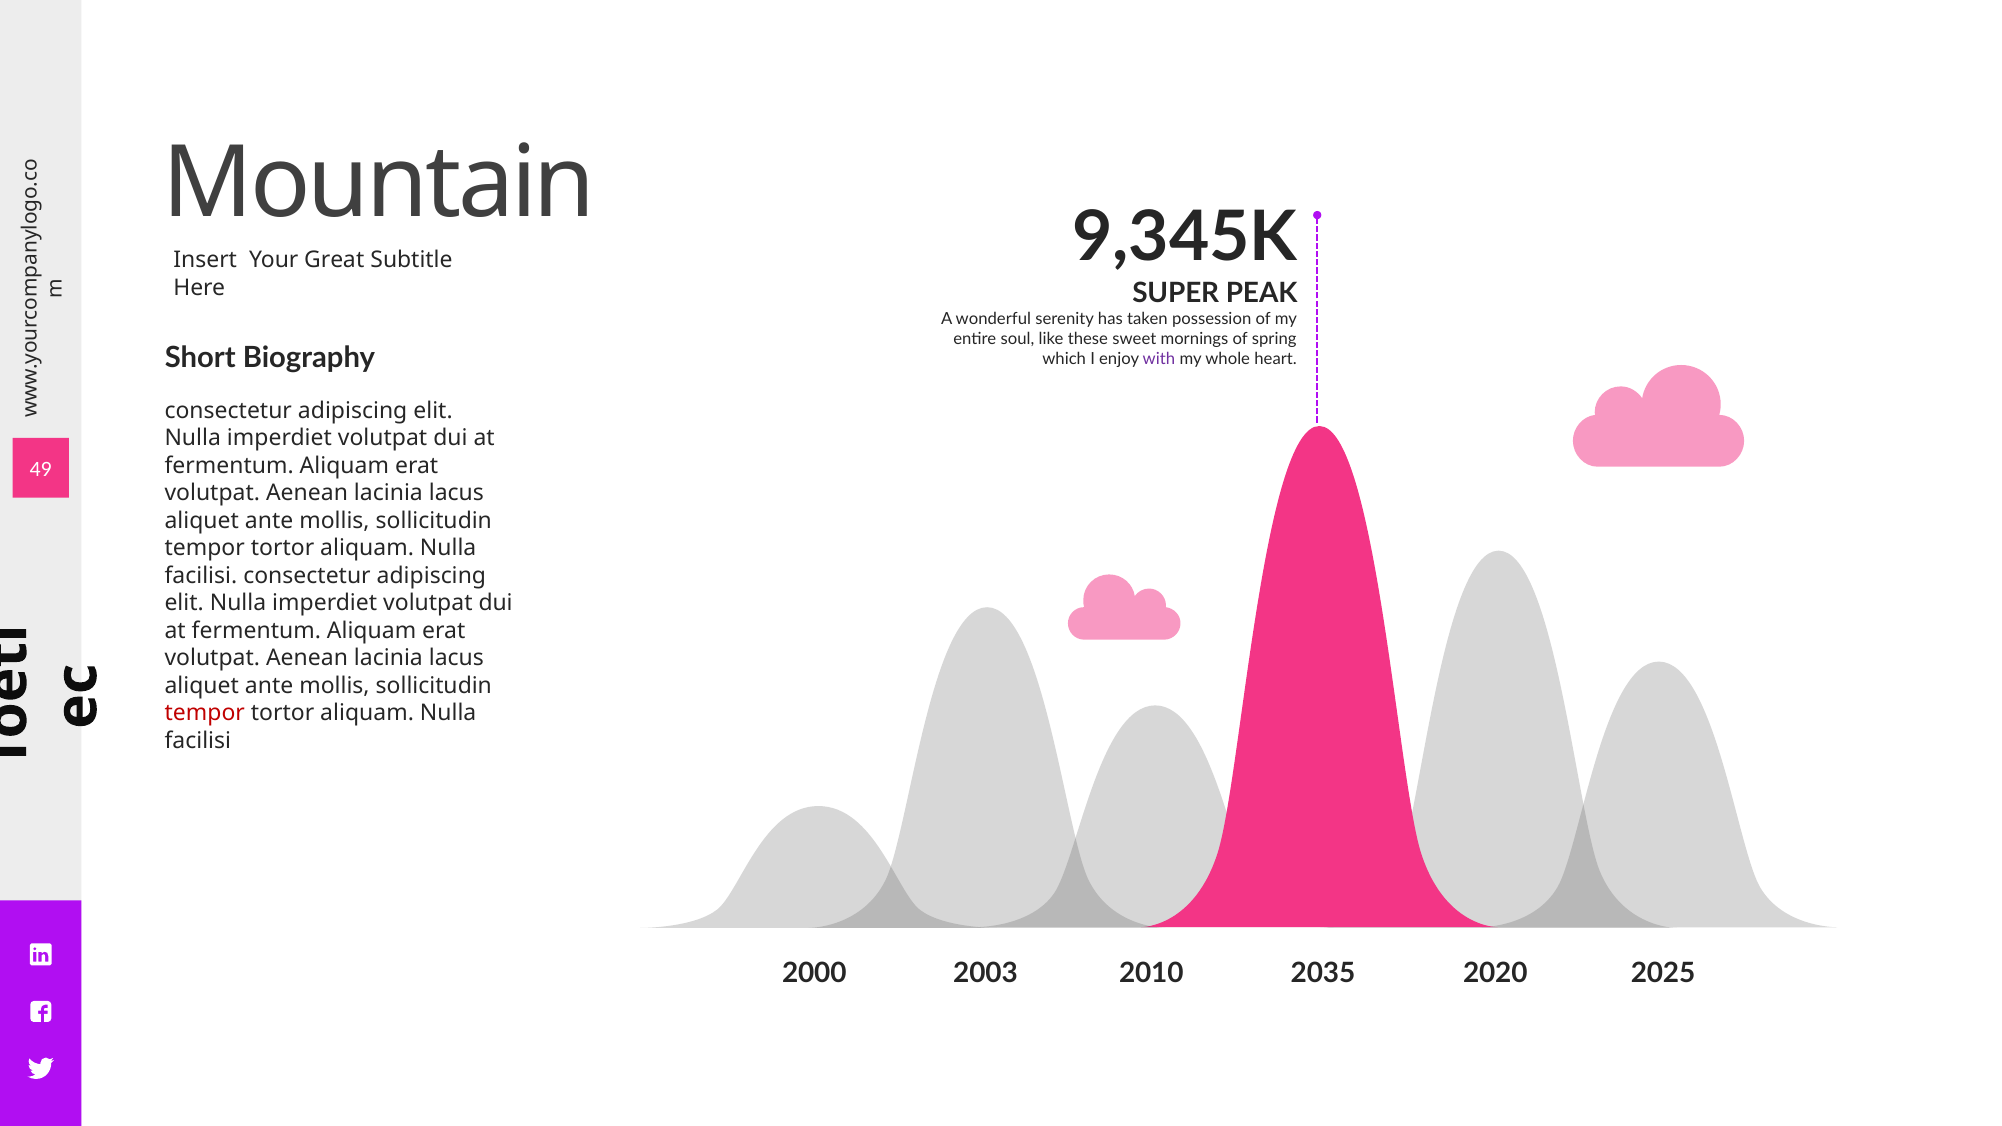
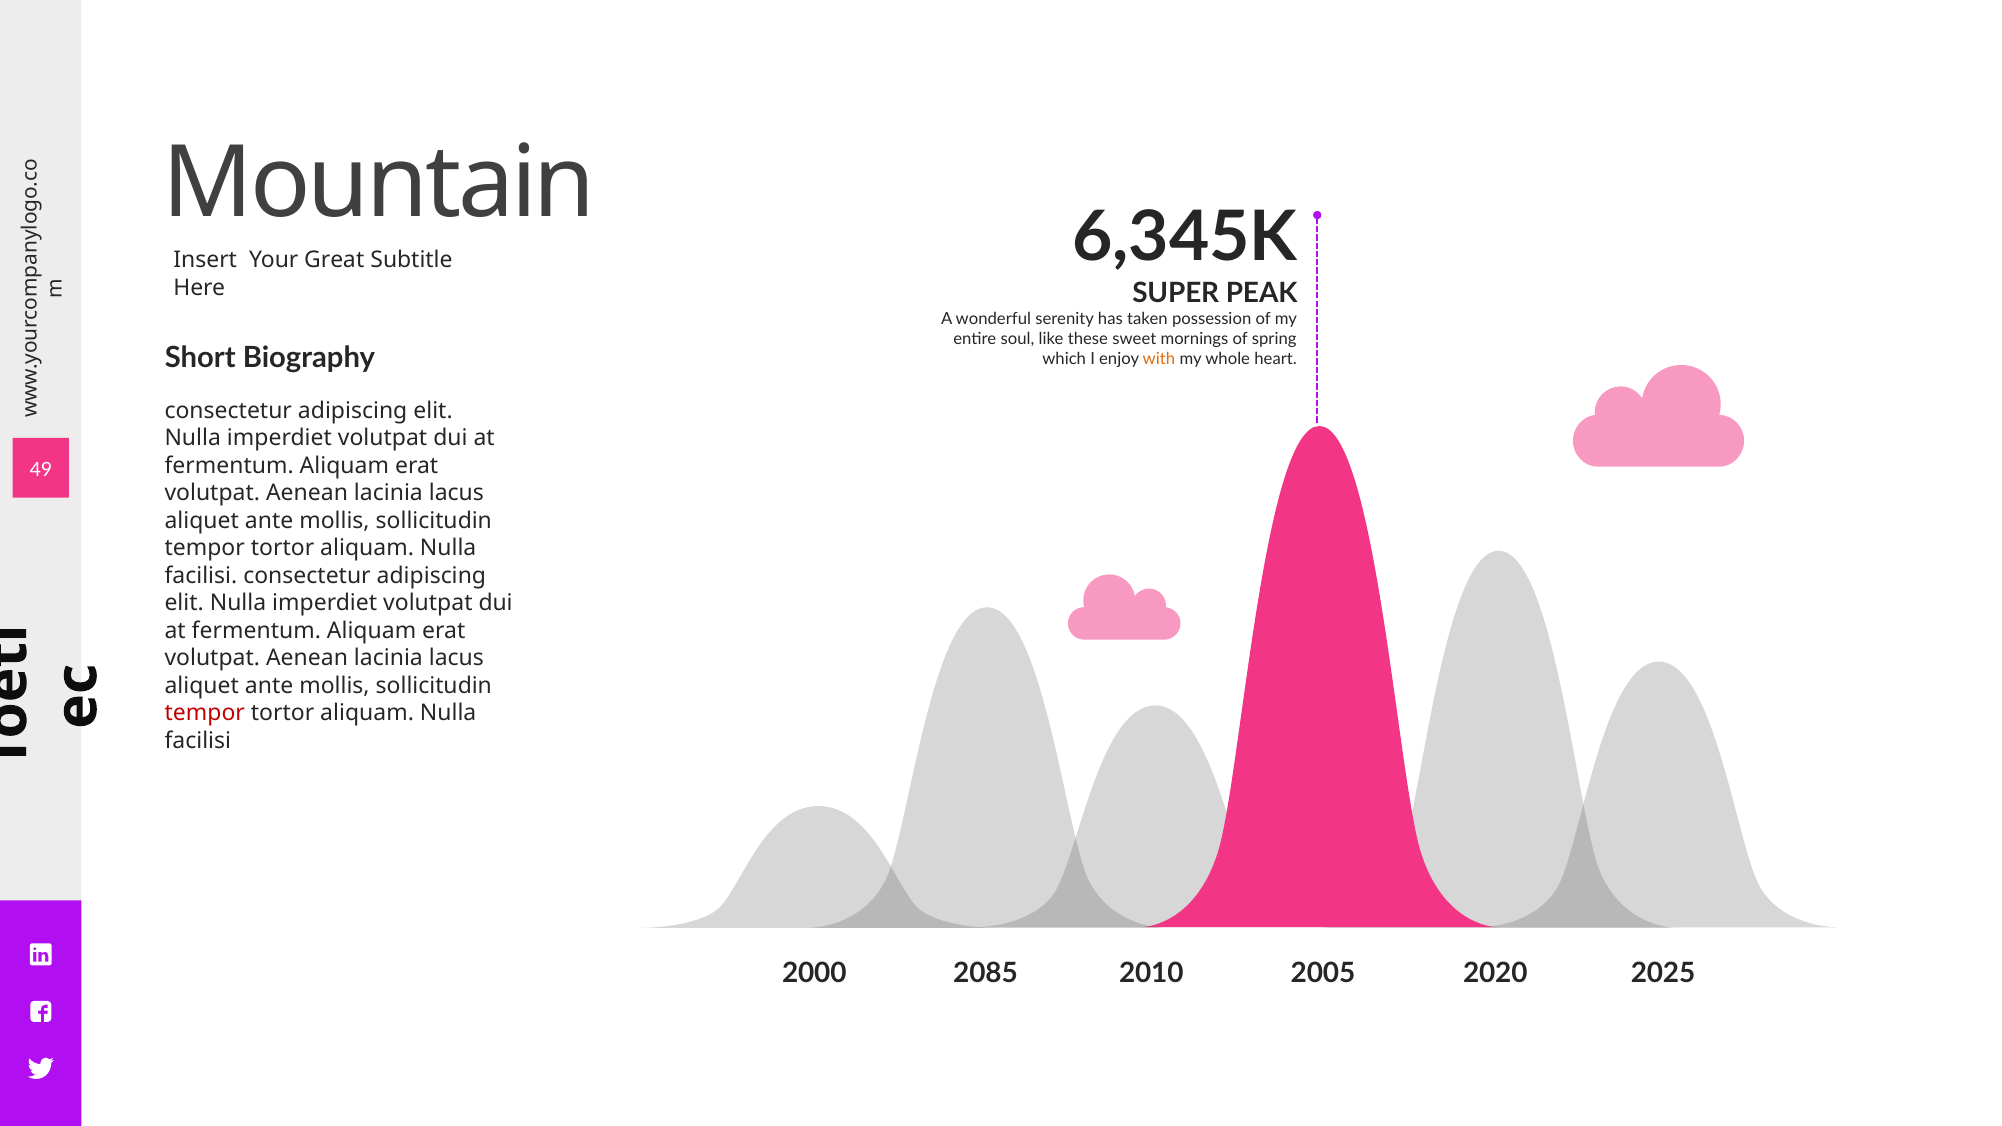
9,345K: 9,345K -> 6,345K
with colour: purple -> orange
2003: 2003 -> 2085
2035: 2035 -> 2005
